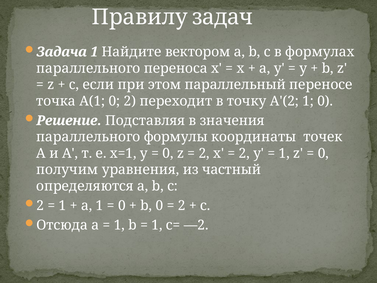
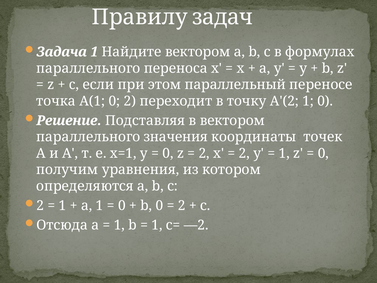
в значения: значения -> вектором
формулы: формулы -> значения
частный: частный -> котором
